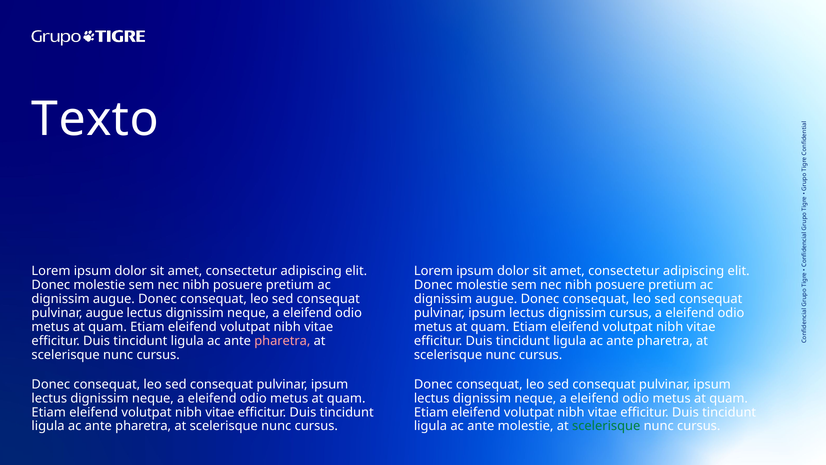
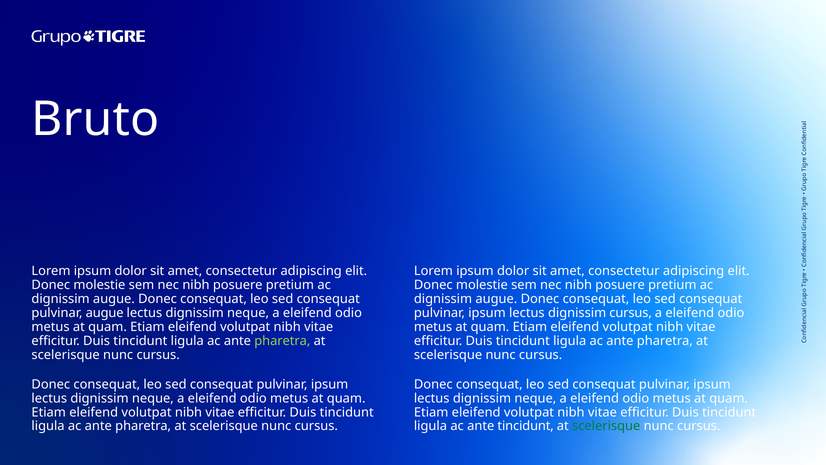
Texto: Texto -> Bruto
pharetra at (282, 341) colour: pink -> light green
ante molestie: molestie -> tincidunt
